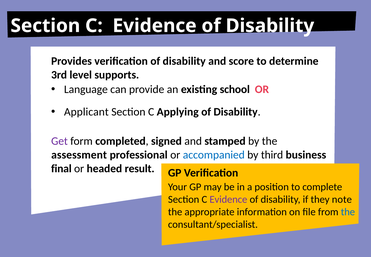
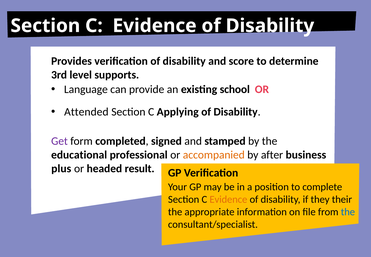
Applicant: Applicant -> Attended
assessment: assessment -> educational
accompanied colour: blue -> orange
third: third -> after
final: final -> plus
Evidence at (228, 199) colour: purple -> orange
note: note -> their
